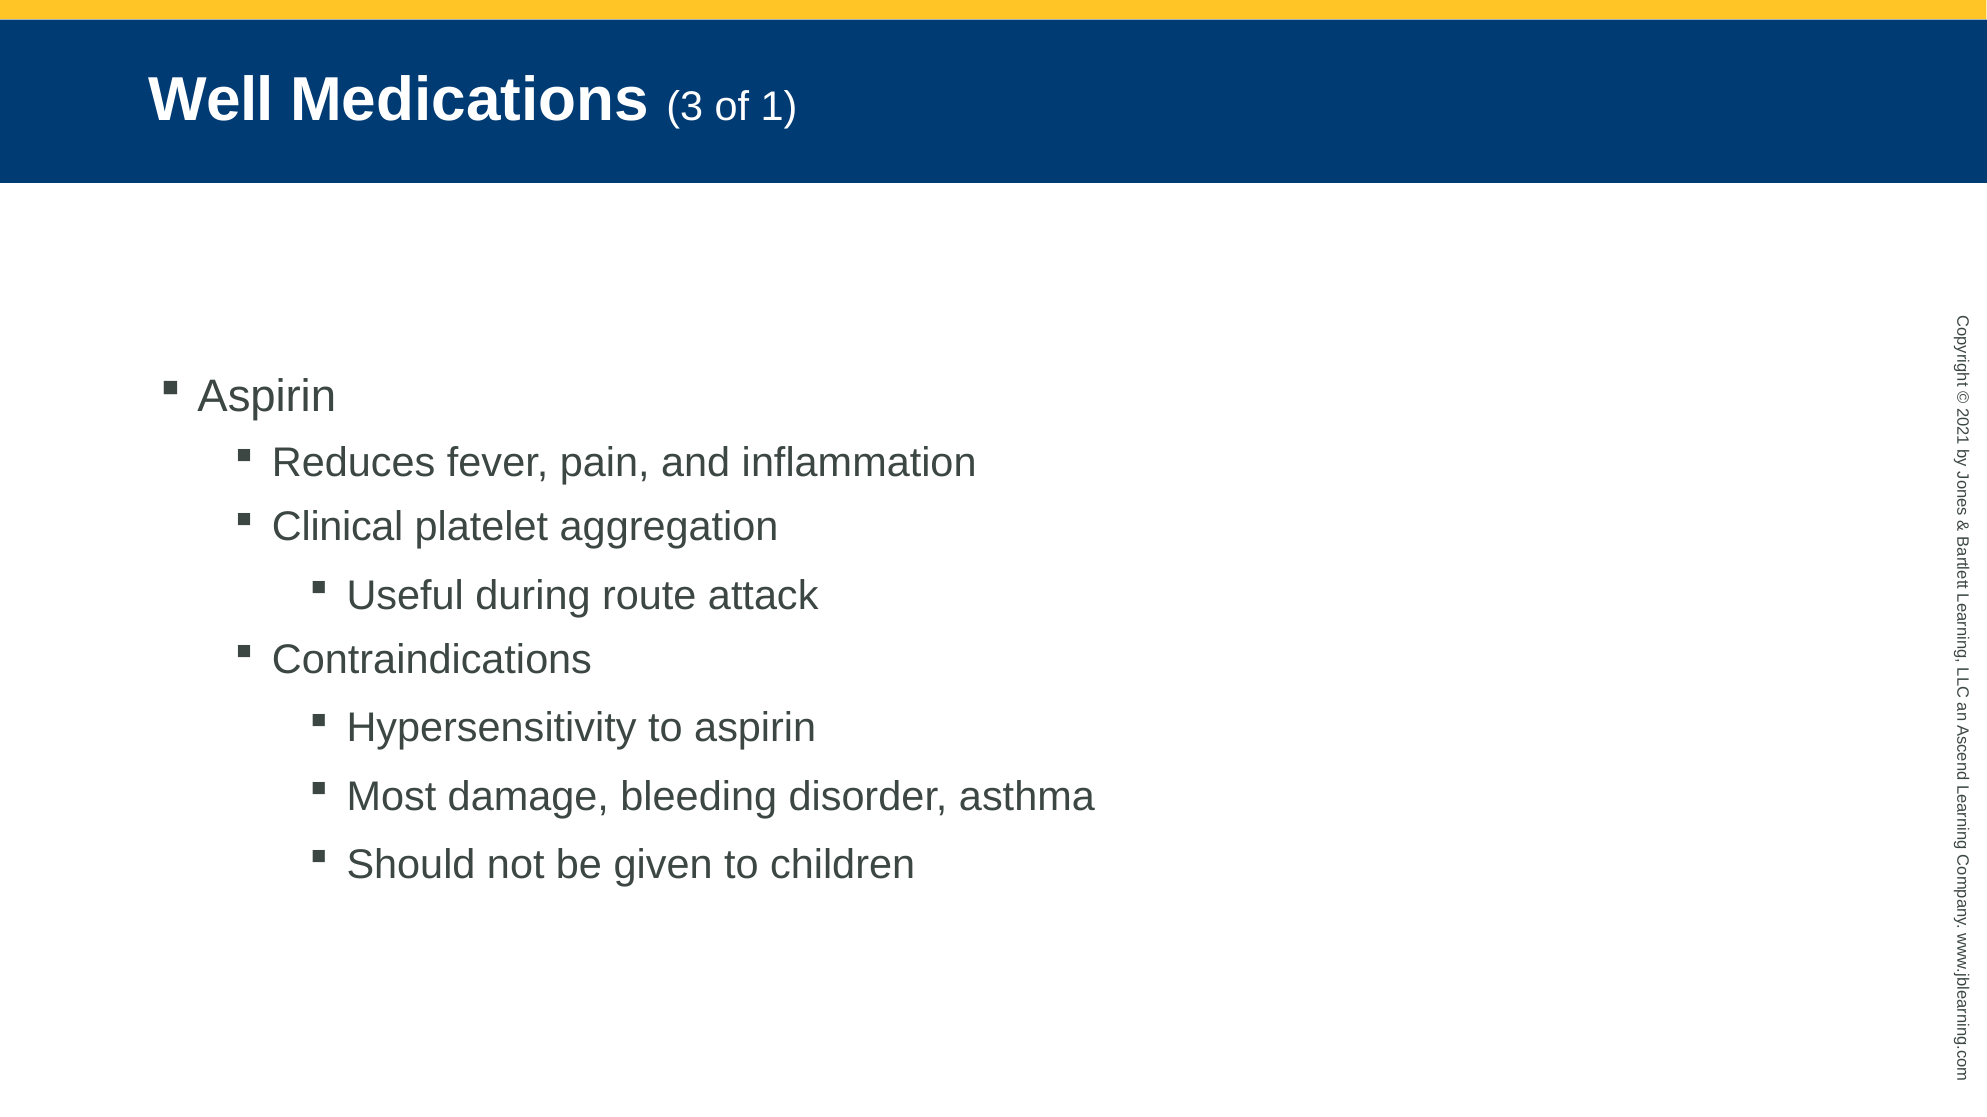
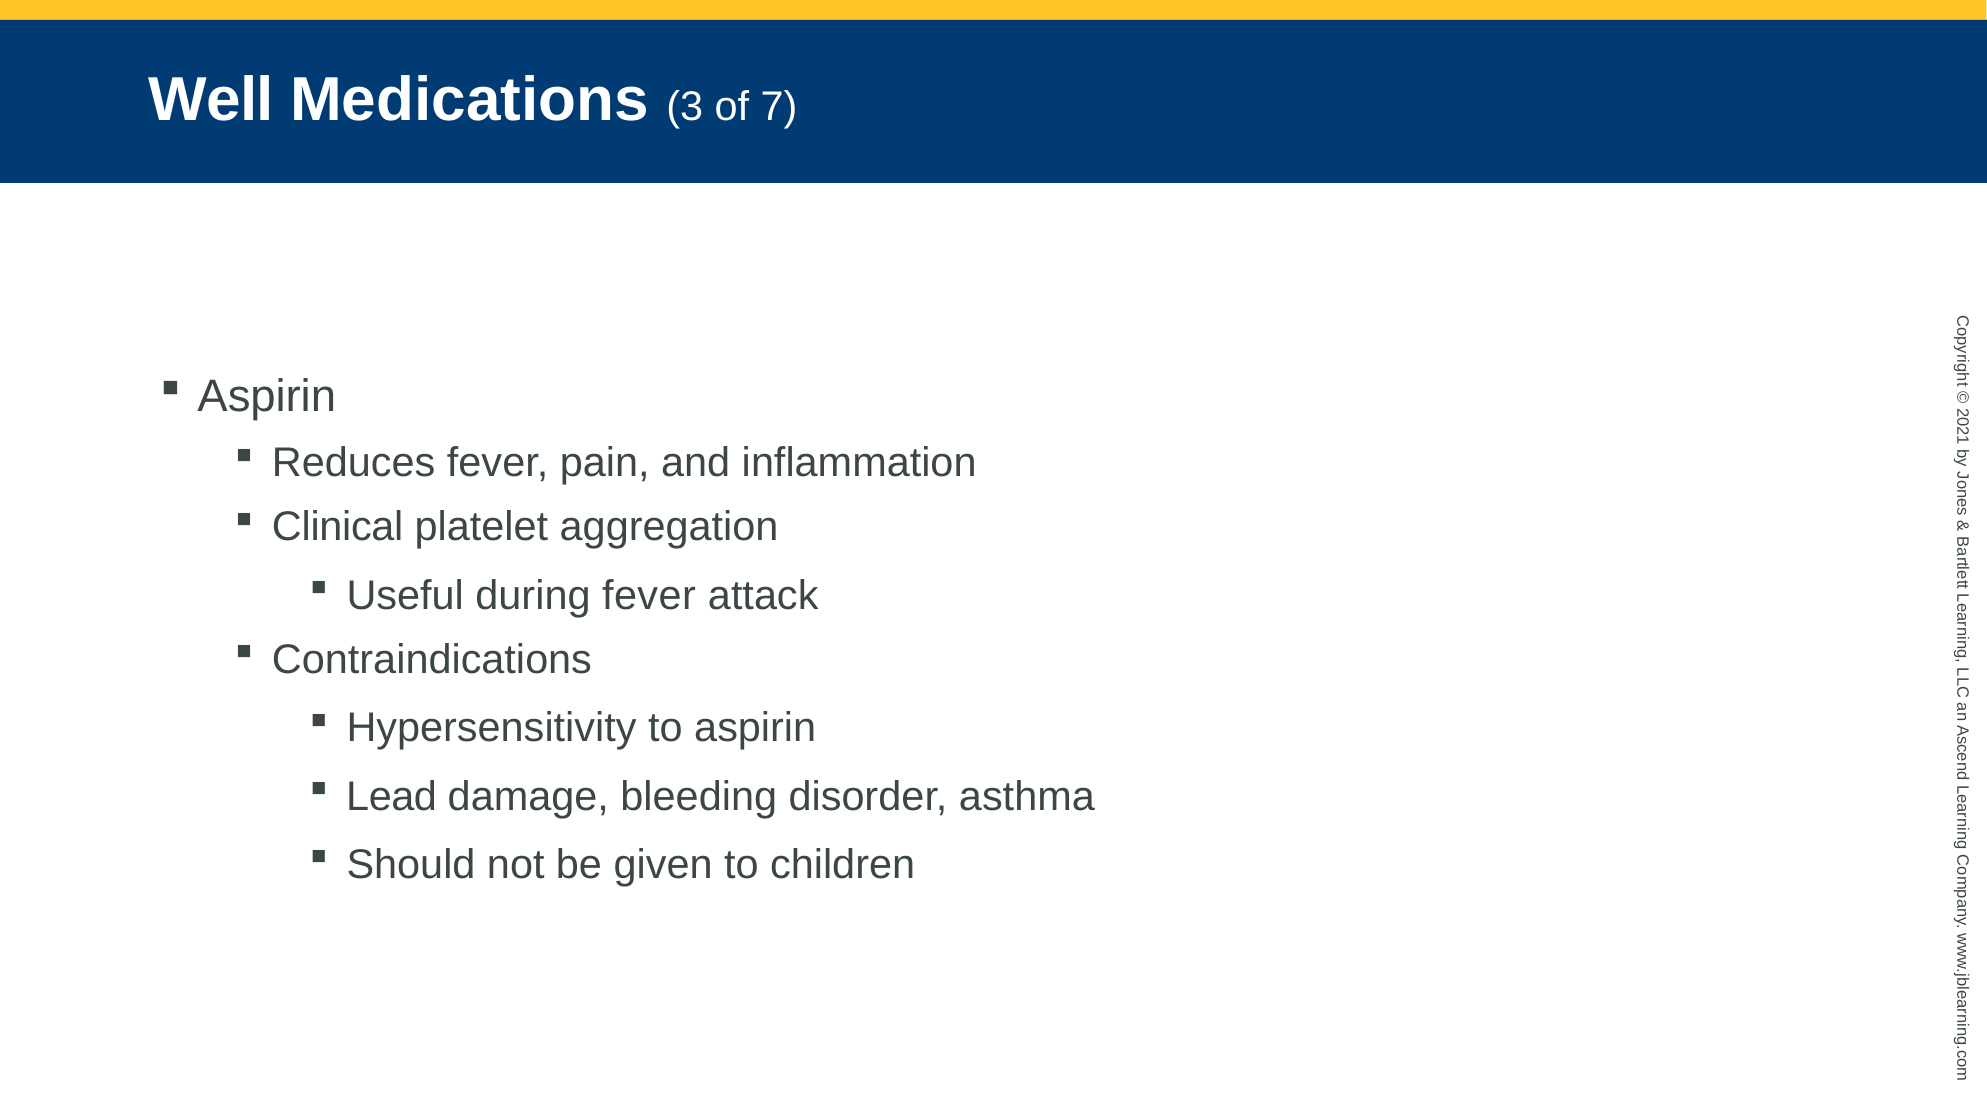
of 1: 1 -> 7
during route: route -> fever
Most: Most -> Lead
